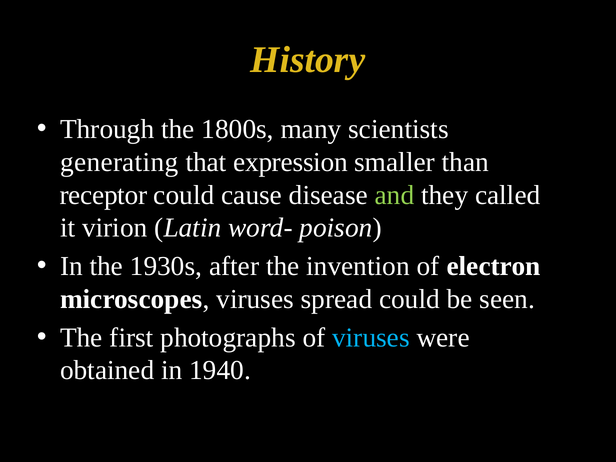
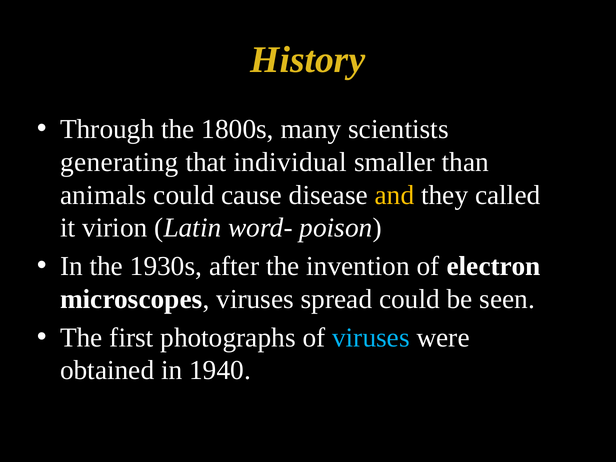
expression: expression -> individual
receptor: receptor -> animals
and colour: light green -> yellow
